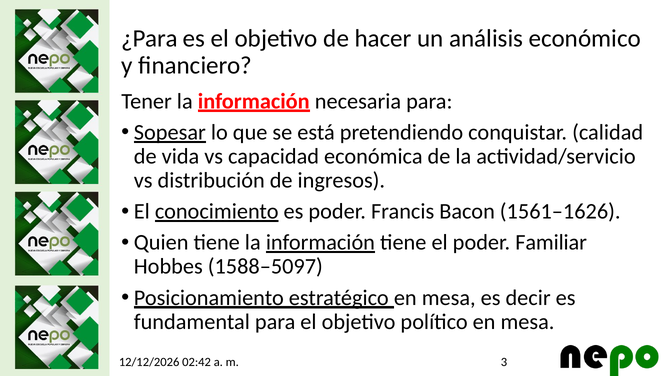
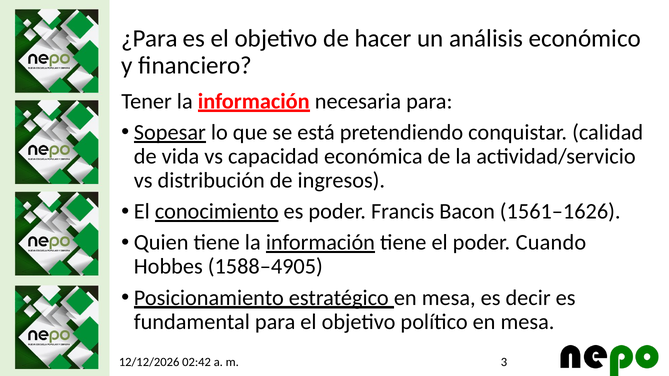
Familiar: Familiar -> Cuando
1588–5097: 1588–5097 -> 1588–4905
